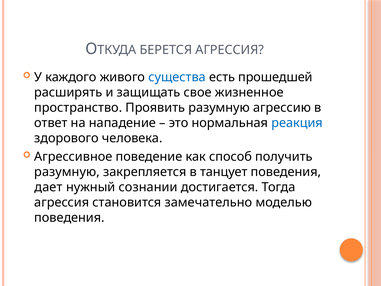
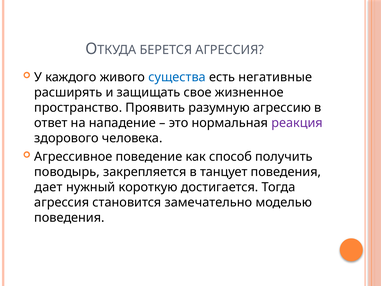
прошедшей: прошедшей -> негативные
реакция colour: blue -> purple
разумную at (67, 172): разумную -> поводырь
сознании: сознании -> короткую
